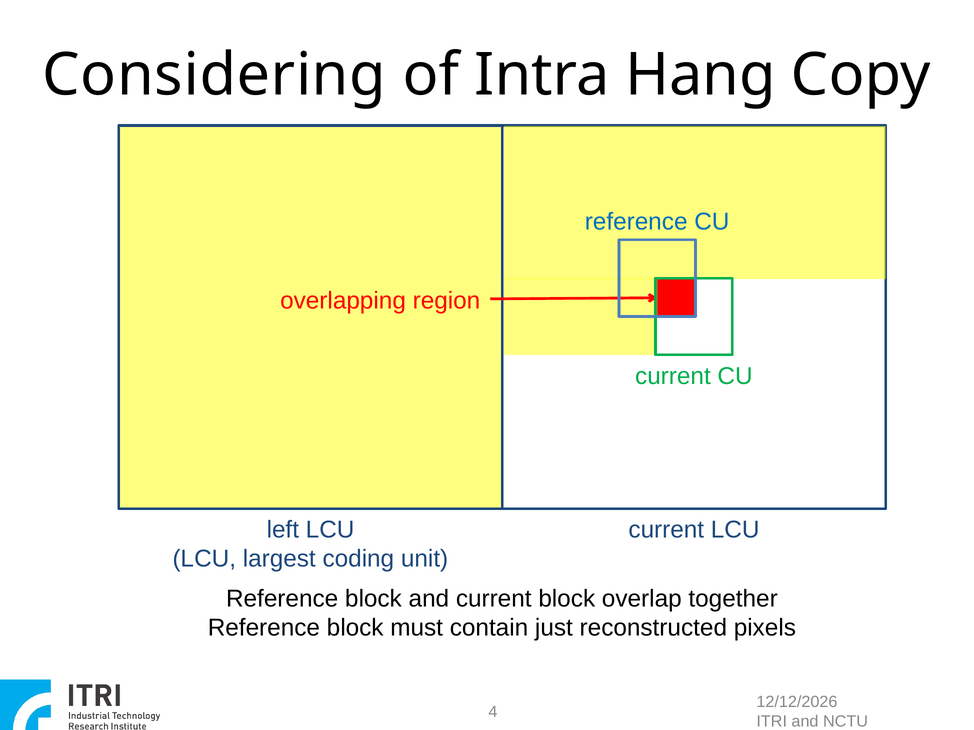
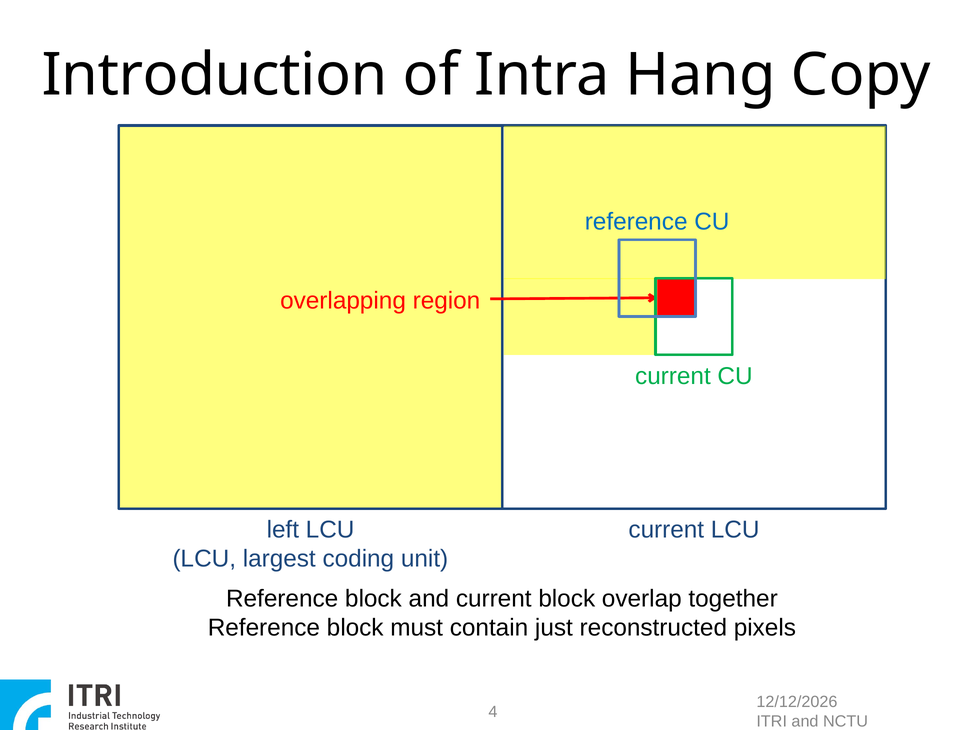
Considering: Considering -> Introduction
